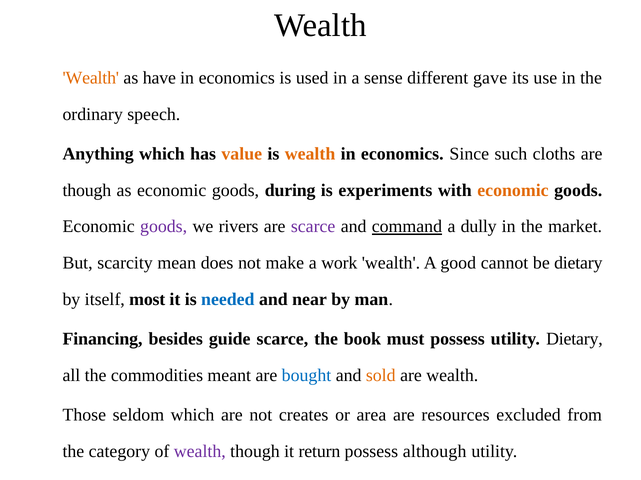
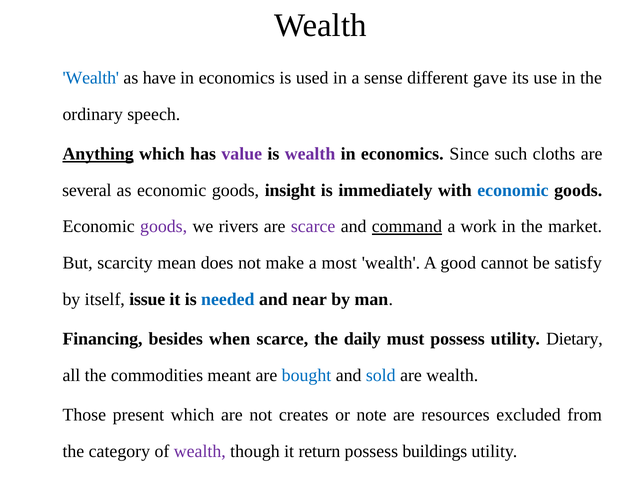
Wealth at (91, 78) colour: orange -> blue
Anything underline: none -> present
value colour: orange -> purple
wealth at (310, 154) colour: orange -> purple
though at (87, 191): though -> several
during: during -> insight
experiments: experiments -> immediately
economic at (513, 191) colour: orange -> blue
dully: dully -> work
work: work -> most
be dietary: dietary -> satisfy
most: most -> issue
guide: guide -> when
book: book -> daily
sold colour: orange -> blue
seldom: seldom -> present
area: area -> note
although: although -> buildings
